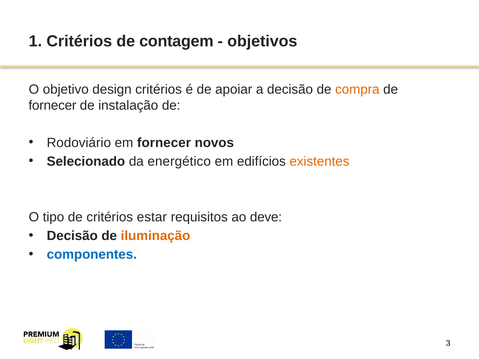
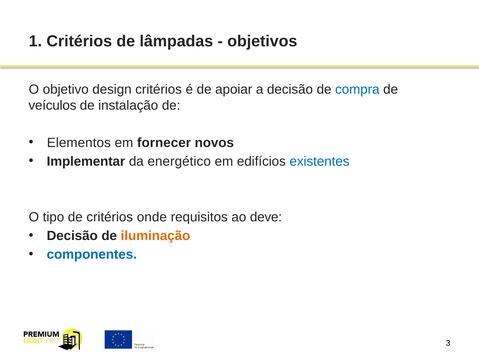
contagem: contagem -> lâmpadas
compra colour: orange -> blue
fornecer at (52, 105): fornecer -> veículos
Rodoviário: Rodoviário -> Elementos
Selecionado: Selecionado -> Implementar
existentes colour: orange -> blue
estar: estar -> onde
